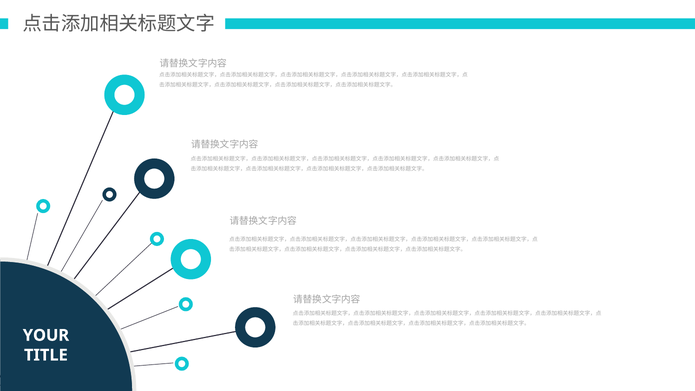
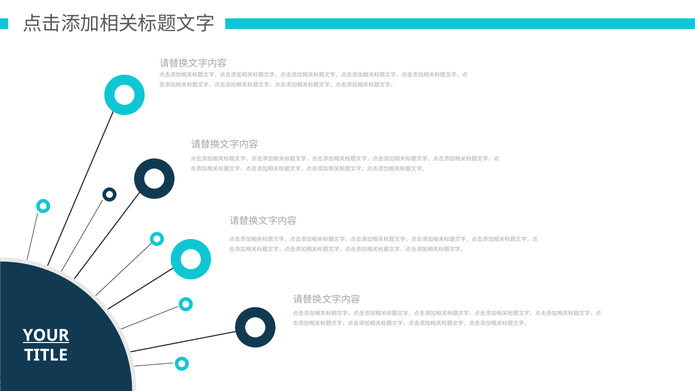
YOUR underline: none -> present
